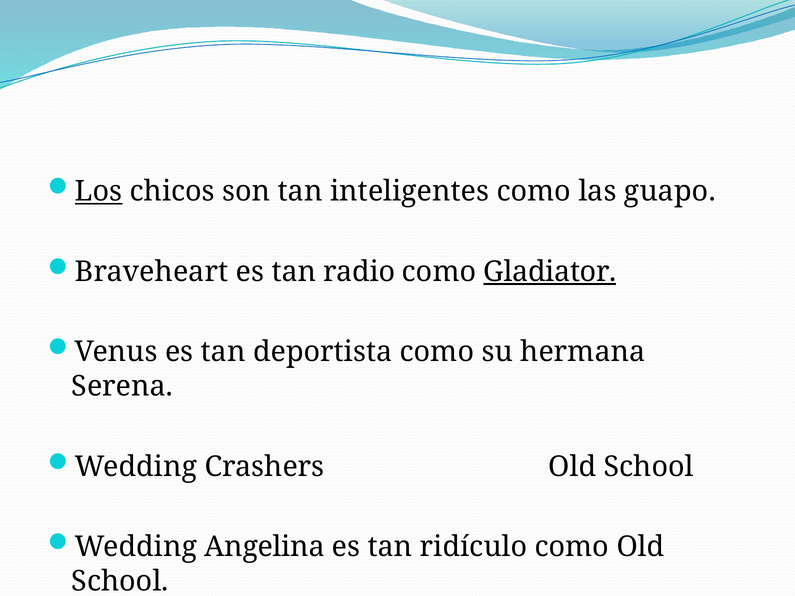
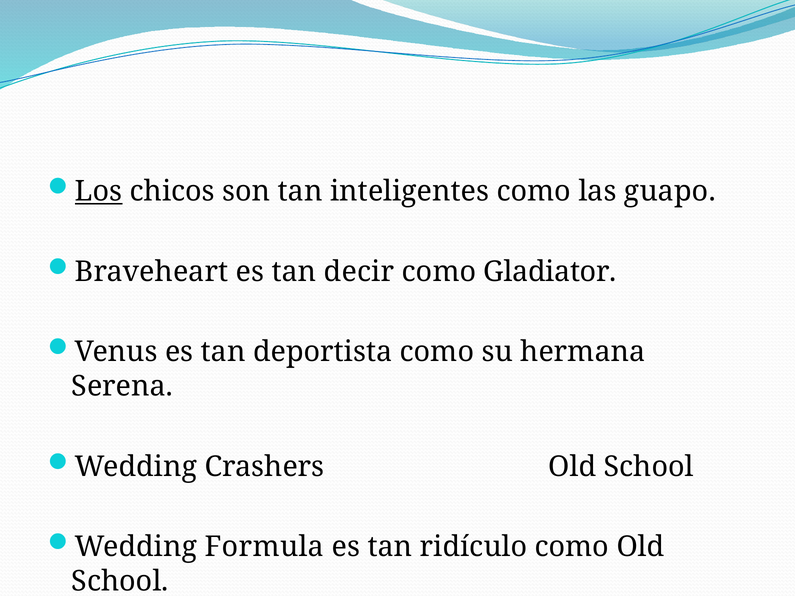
radio: radio -> decir
Gladiator underline: present -> none
Angelina: Angelina -> Formula
